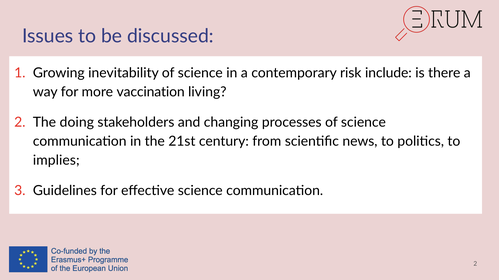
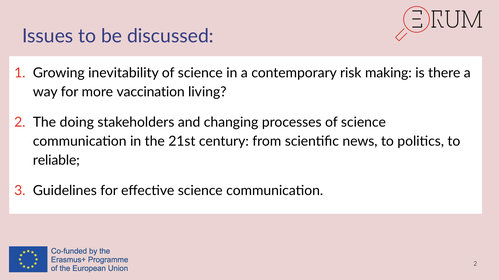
include: include -> making
implies: implies -> reliable
